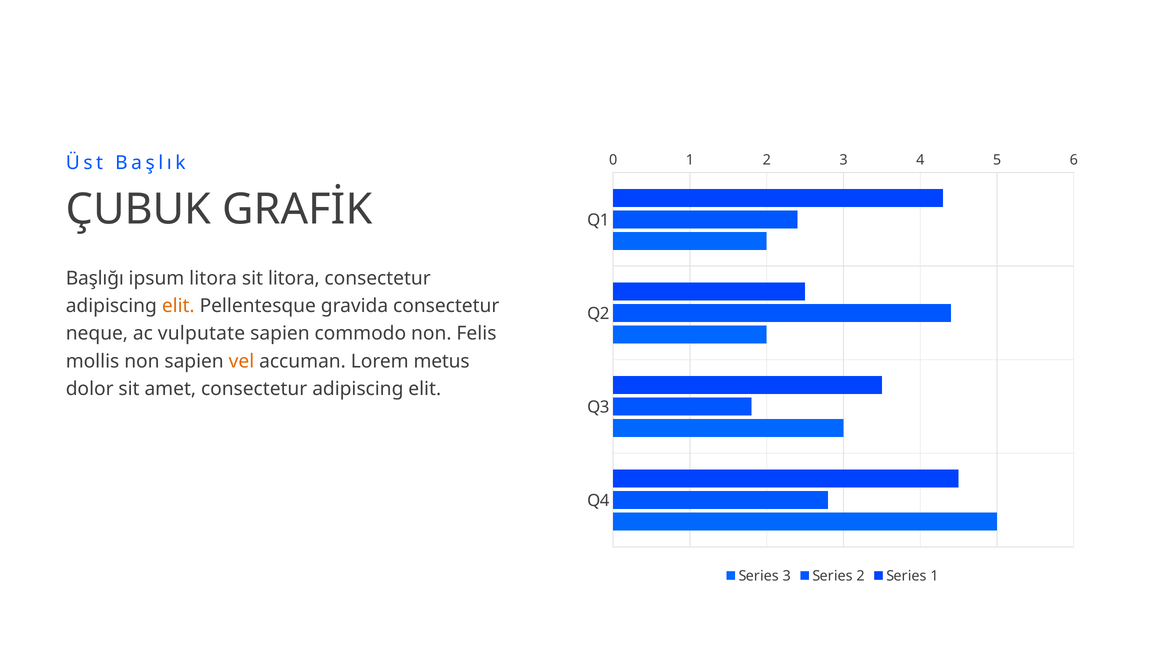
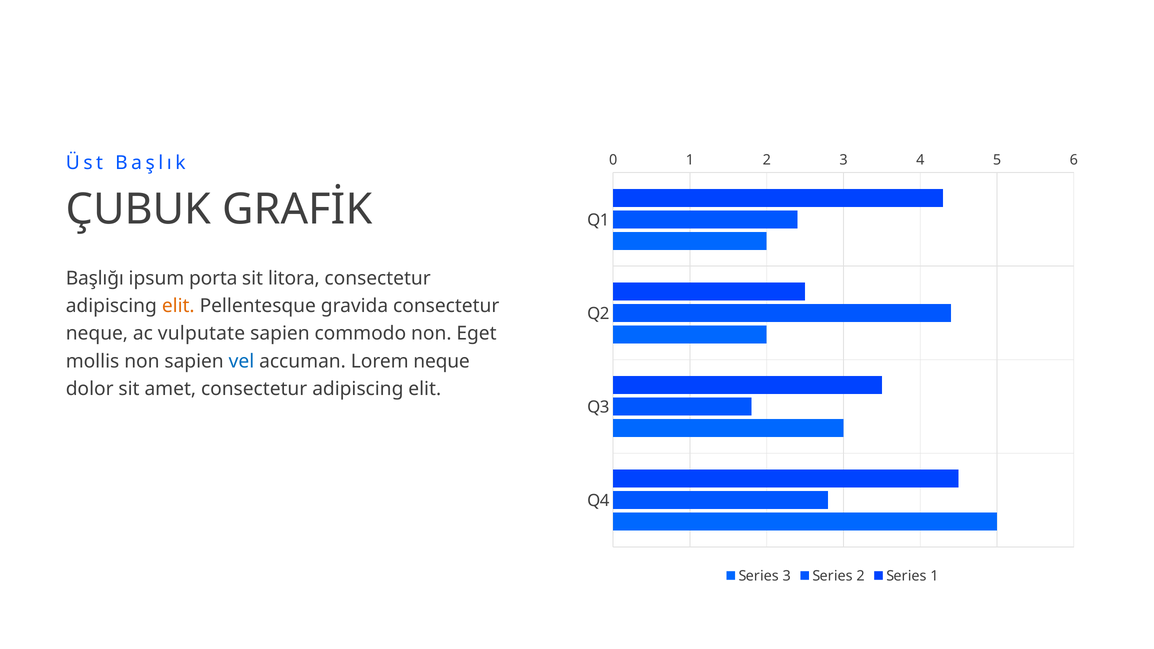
ipsum litora: litora -> porta
Felis: Felis -> Eget
vel colour: orange -> blue
Lorem metus: metus -> neque
